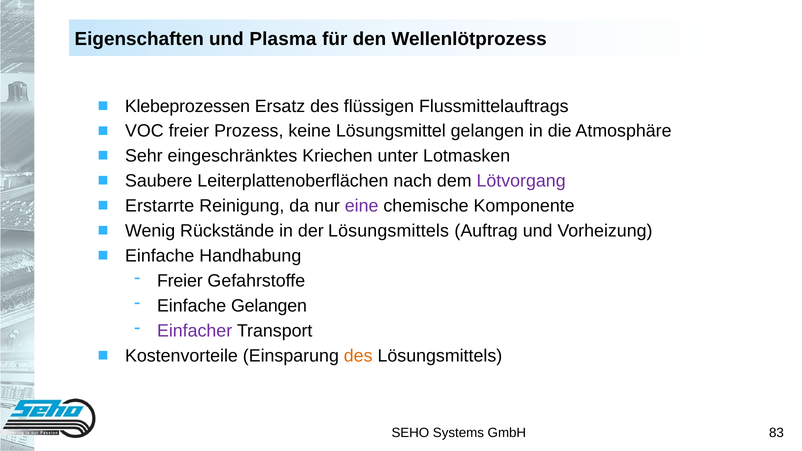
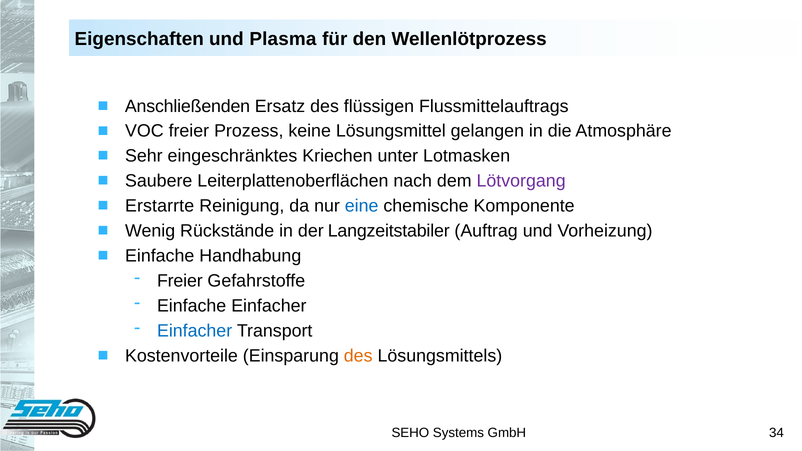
Klebeprozessen: Klebeprozessen -> Anschließenden
eine colour: purple -> blue
der Lösungsmittels: Lösungsmittels -> Langzeitstabiler
Einfache Gelangen: Gelangen -> Einfacher
Einfacher at (195, 331) colour: purple -> blue
83: 83 -> 34
